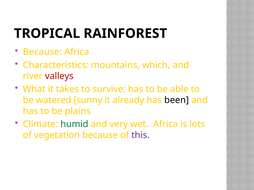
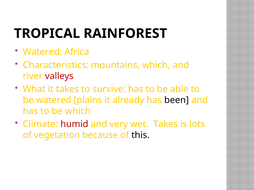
Because at (42, 52): Because -> Watered
sunny: sunny -> plains
be plains: plains -> which
humid colour: green -> red
wet Africa: Africa -> Takes
this colour: purple -> black
